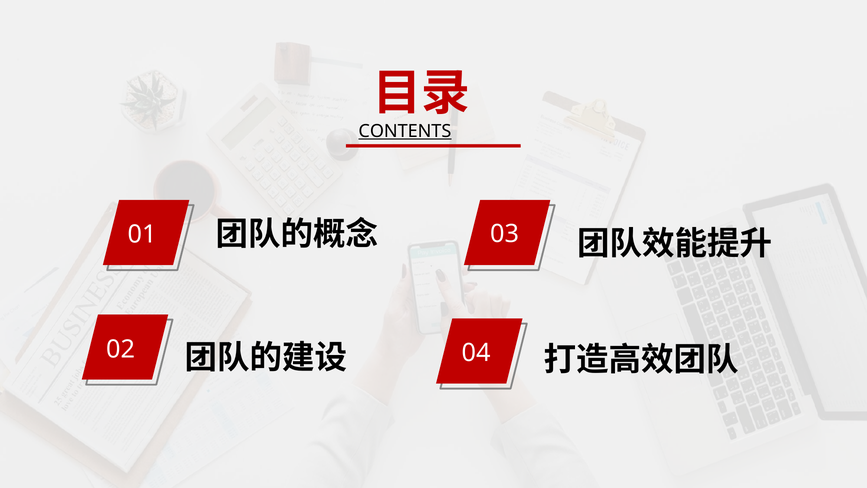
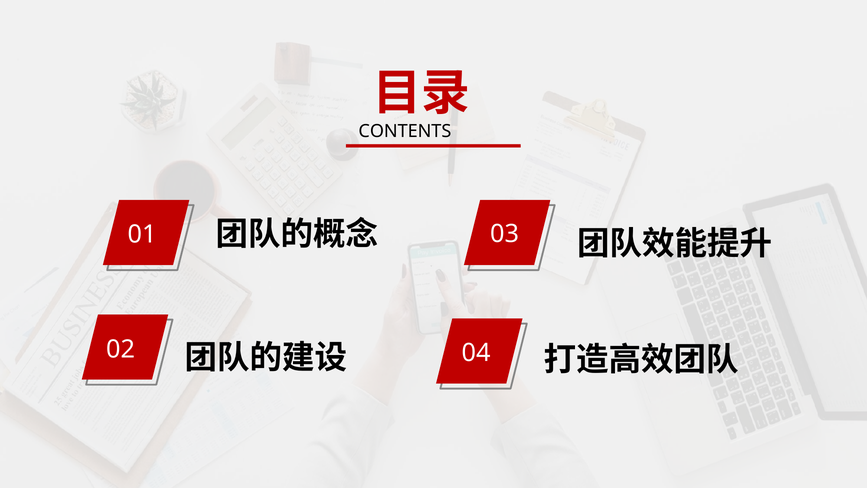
CONTENTS underline: present -> none
